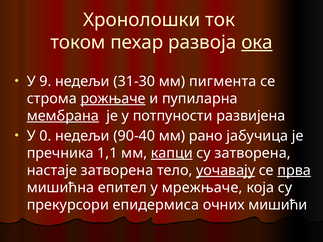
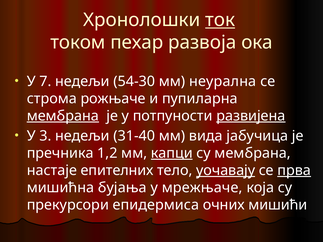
ток underline: none -> present
ока underline: present -> none
9: 9 -> 7
31-30: 31-30 -> 54-30
пигмента: пигмента -> неурална
рожњаче underline: present -> none
развијена underline: none -> present
0: 0 -> 3
90-40: 90-40 -> 31-40
рано: рано -> вида
1,1: 1,1 -> 1,2
су затворена: затворена -> мембрана
настаје затворена: затворена -> епителних
епител: епител -> бујања
